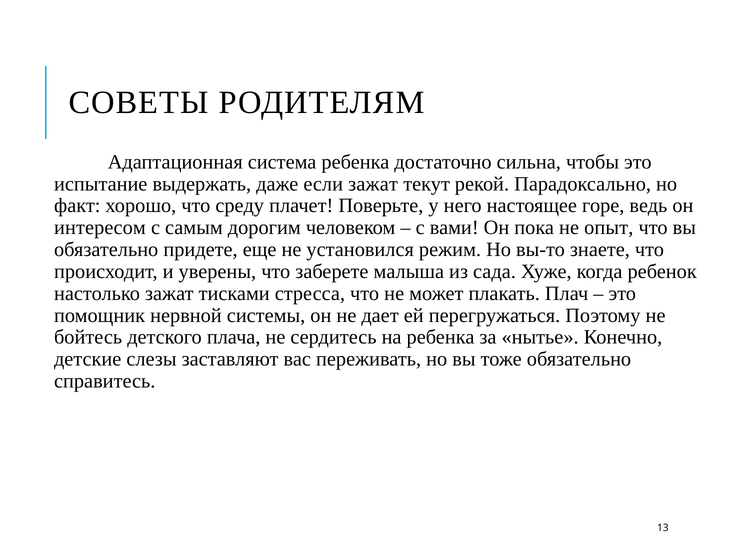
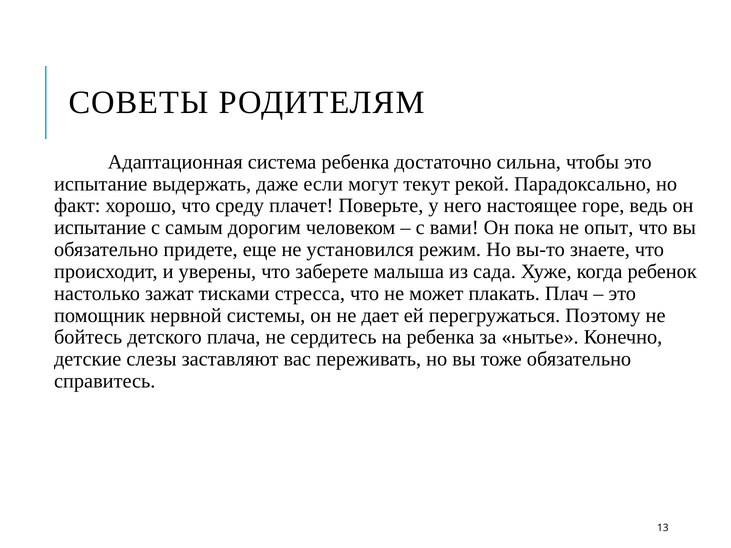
если зажат: зажат -> могут
интересом at (100, 228): интересом -> испытание
